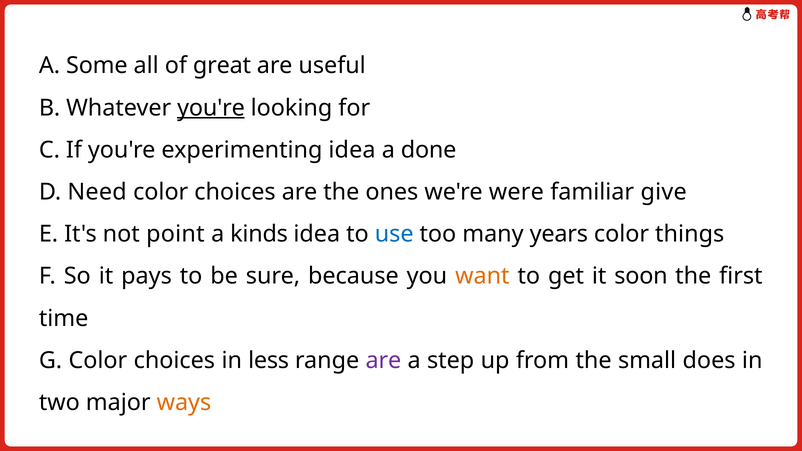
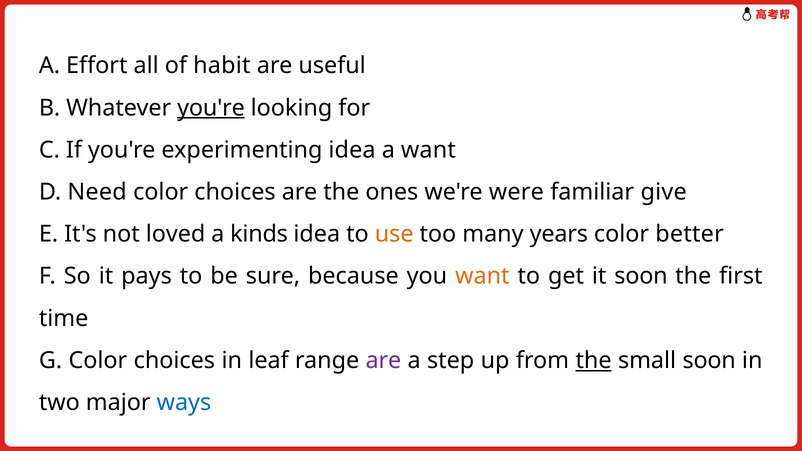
Some: Some -> Effort
great: great -> habit
a done: done -> want
point: point -> loved
use colour: blue -> orange
things: things -> better
less: less -> leaf
the at (594, 361) underline: none -> present
small does: does -> soon
ways colour: orange -> blue
